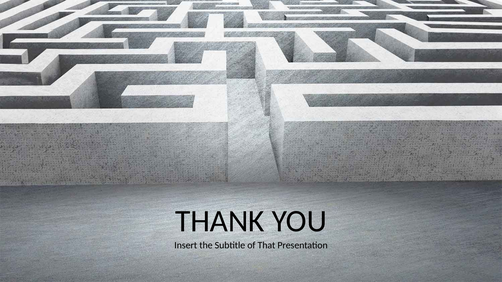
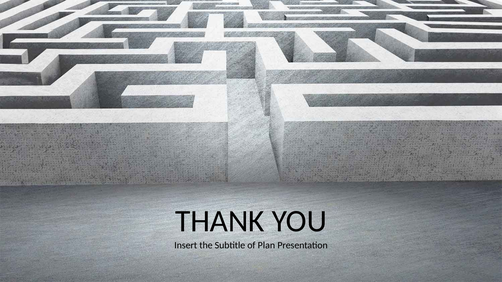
That: That -> Plan
